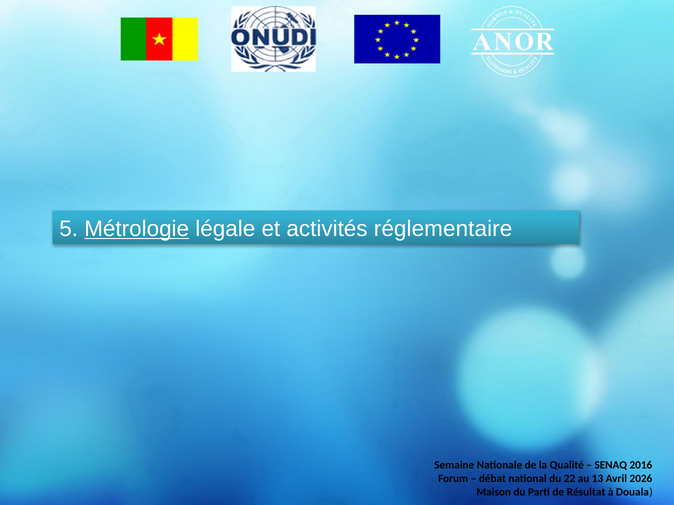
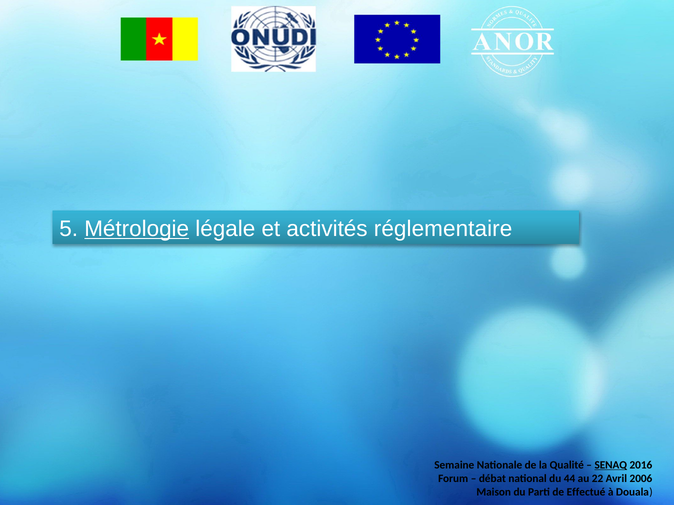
SENAQ underline: none -> present
22: 22 -> 44
13: 13 -> 22
2026: 2026 -> 2006
Résultat: Résultat -> Effectué
